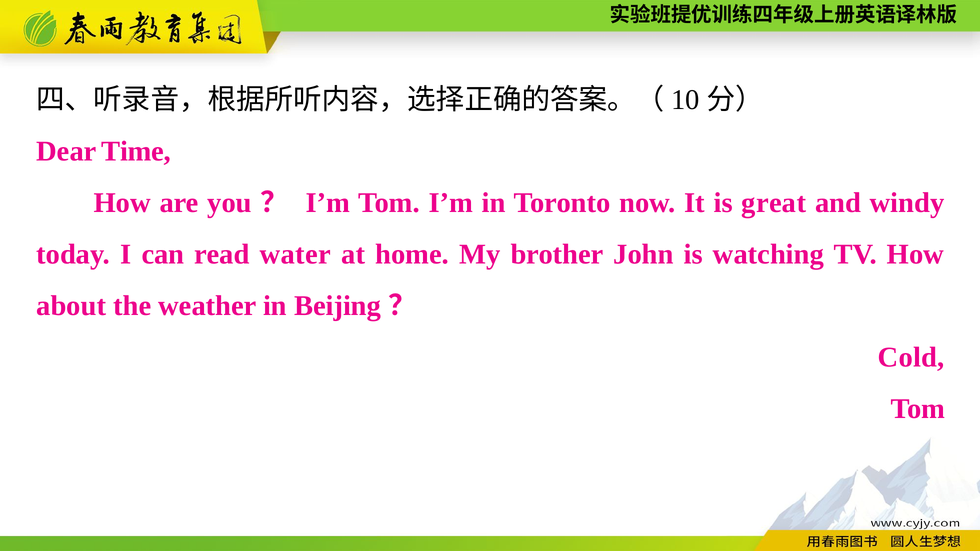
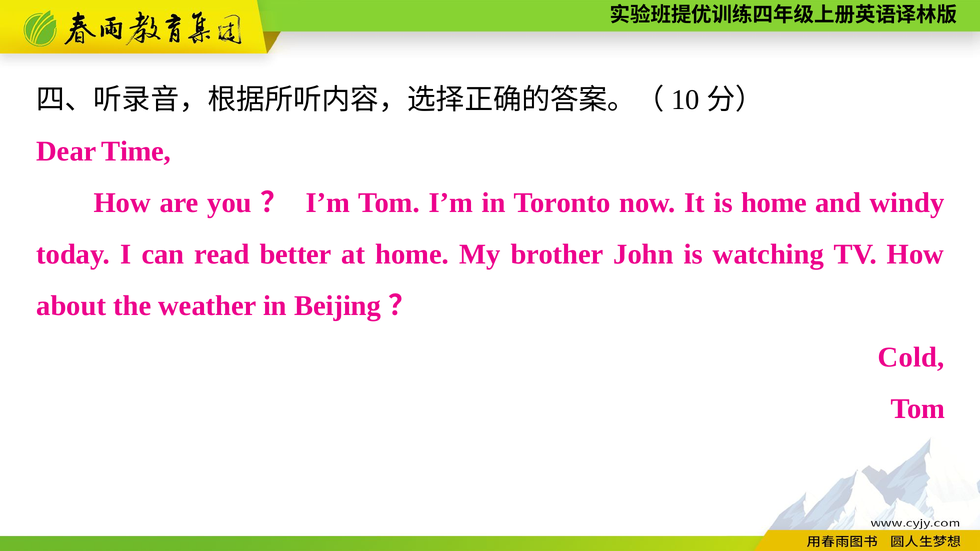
is great: great -> home
water: water -> better
